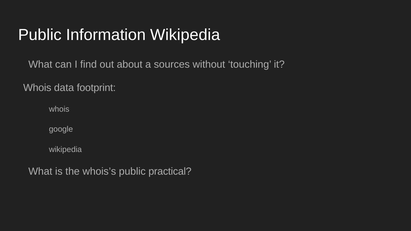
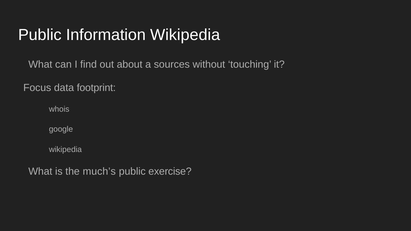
Whois at (37, 88): Whois -> Focus
whois’s: whois’s -> much’s
practical: practical -> exercise
